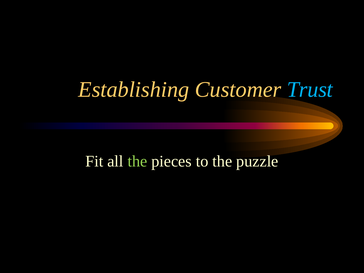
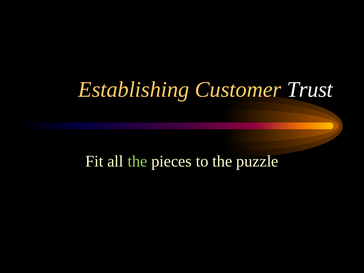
Trust colour: light blue -> white
